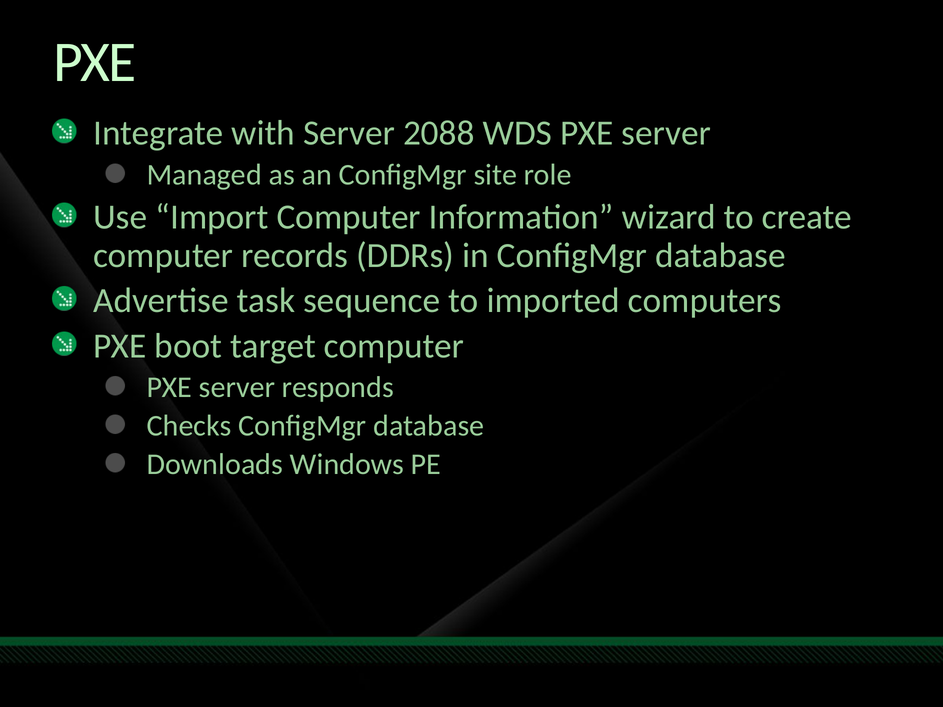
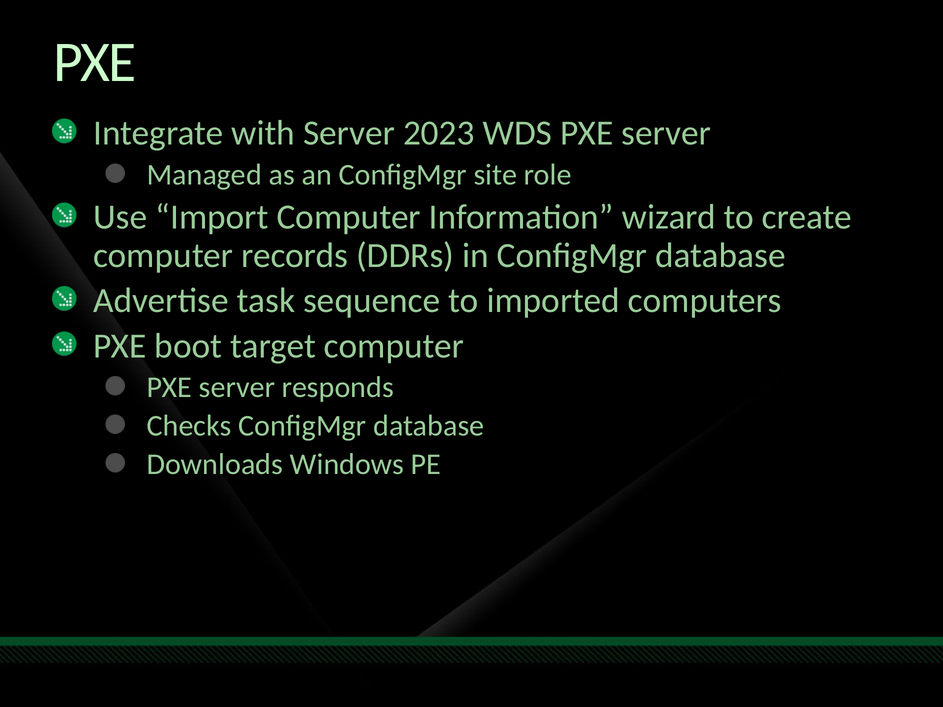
2088: 2088 -> 2023
